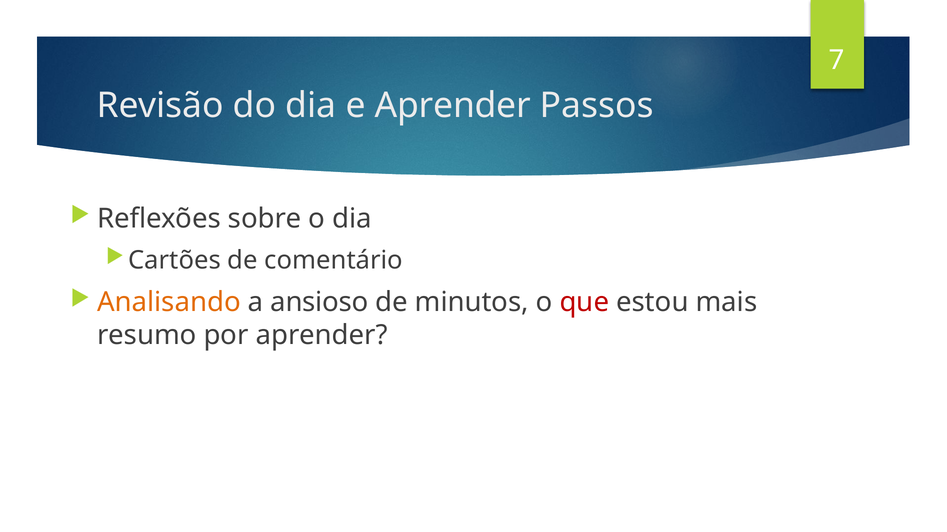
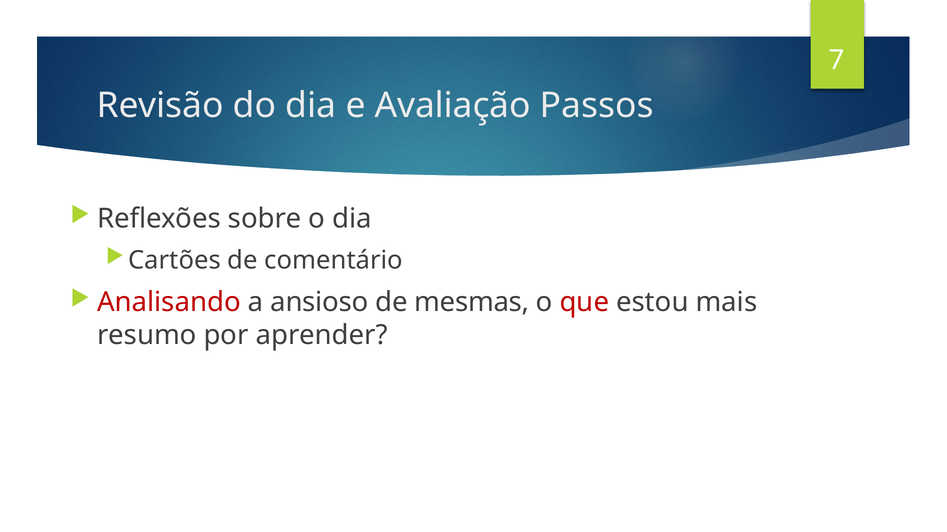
e Aprender: Aprender -> Avaliação
Analisando colour: orange -> red
minutos: minutos -> mesmas
